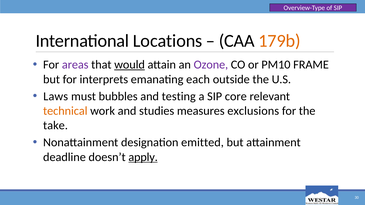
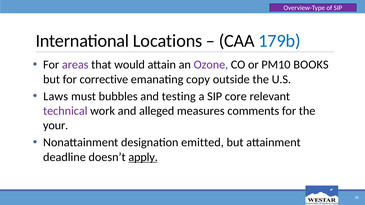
179b colour: orange -> blue
would underline: present -> none
FRAME: FRAME -> BOOKS
interprets: interprets -> corrective
each: each -> copy
technical colour: orange -> purple
studies: studies -> alleged
exclusions: exclusions -> comments
take: take -> your
